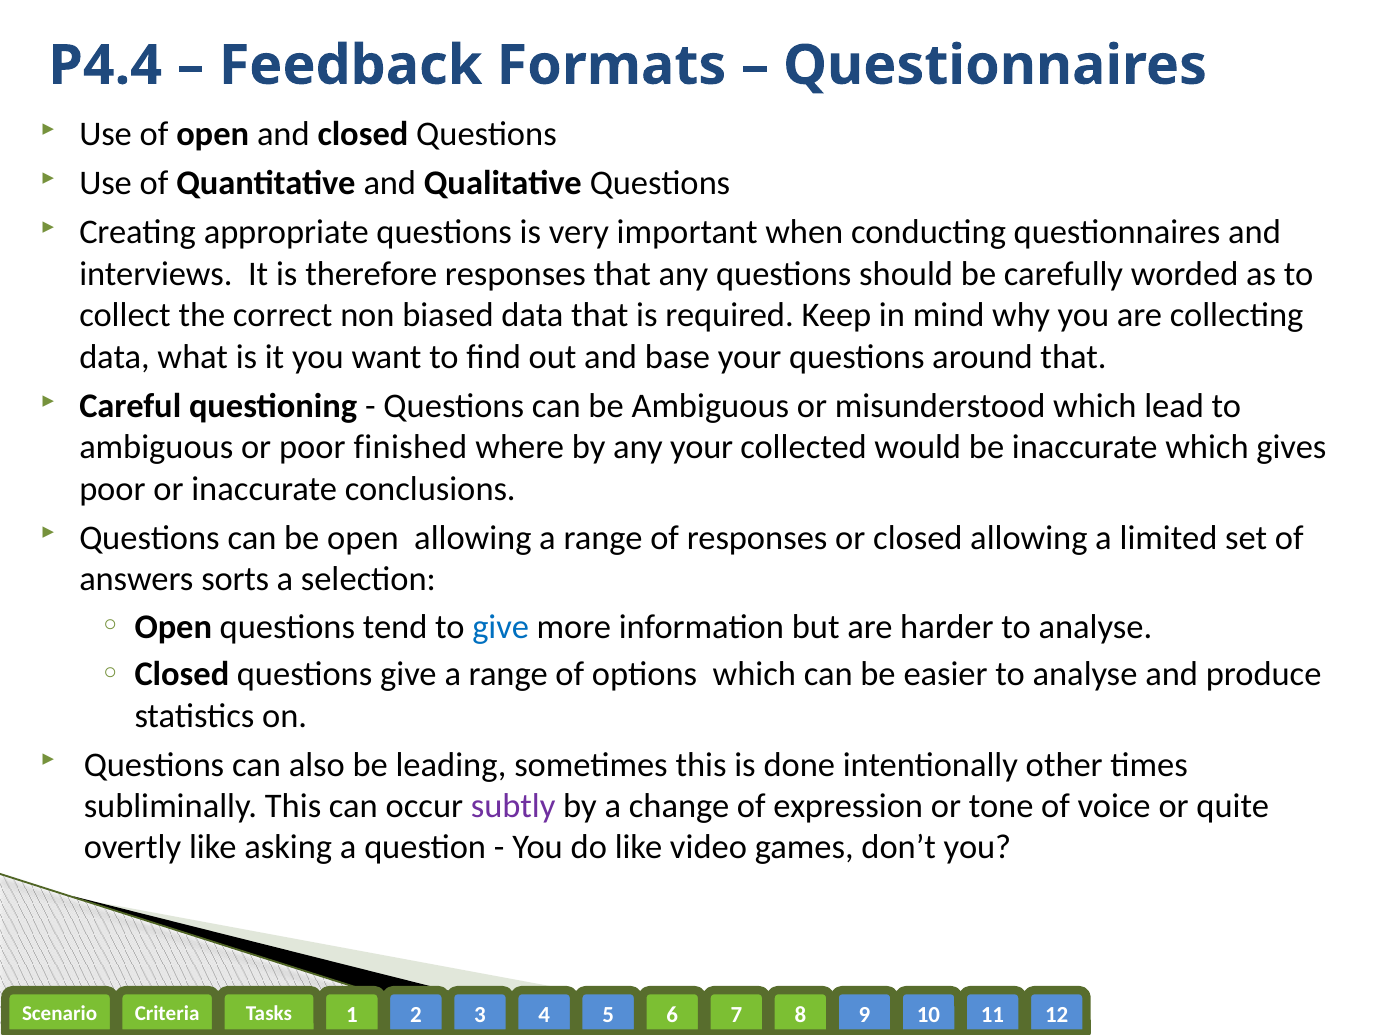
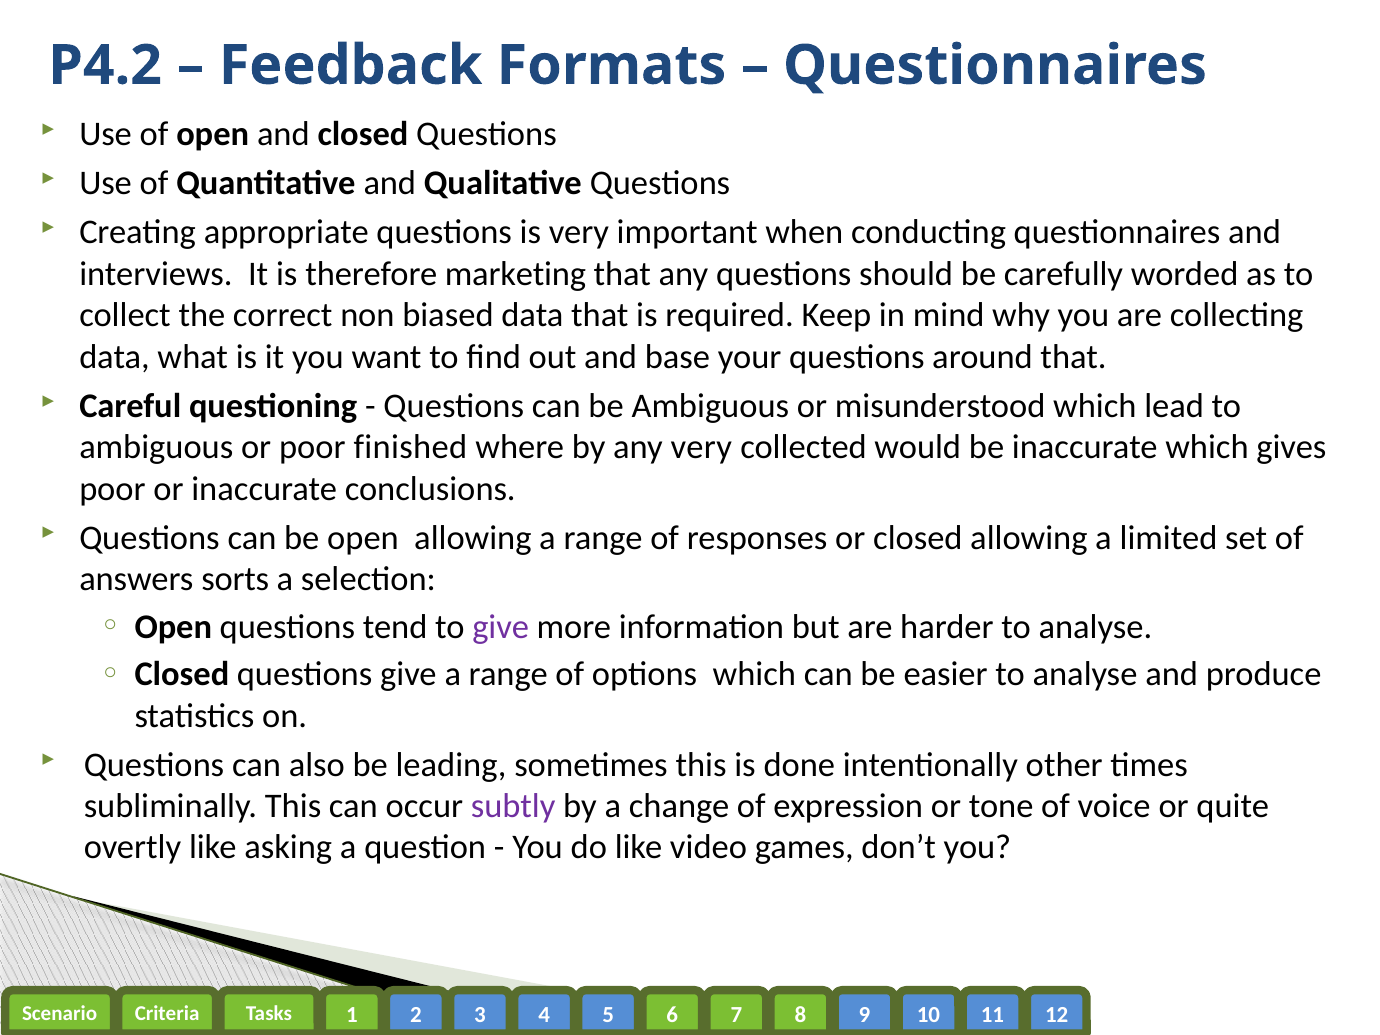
P4.4: P4.4 -> P4.2
therefore responses: responses -> marketing
any your: your -> very
give at (501, 627) colour: blue -> purple
